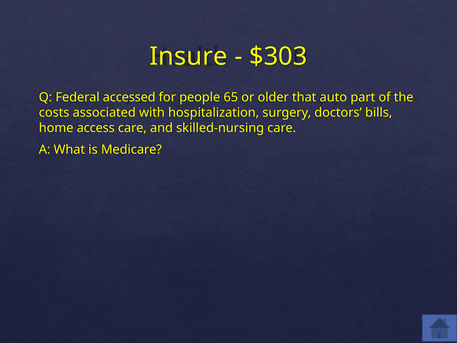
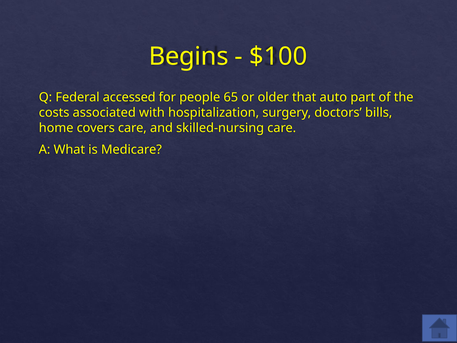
Insure: Insure -> Begins
$303: $303 -> $100
access: access -> covers
